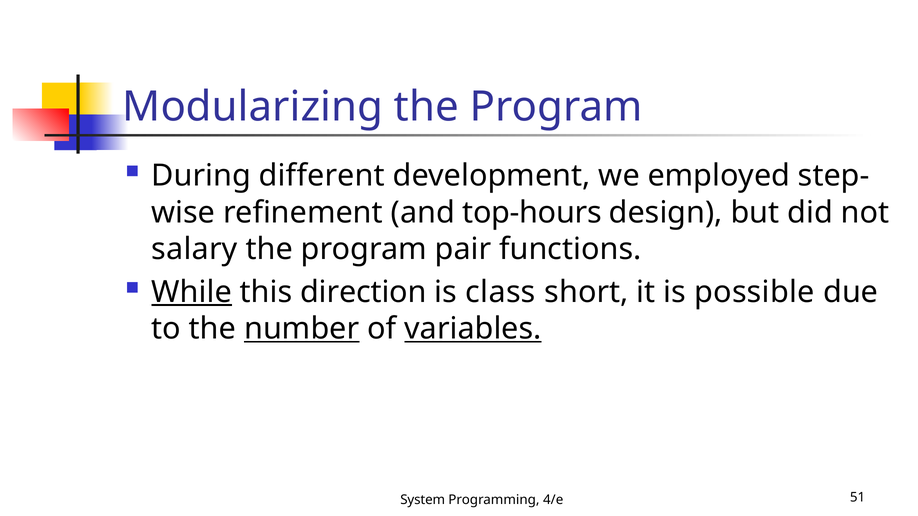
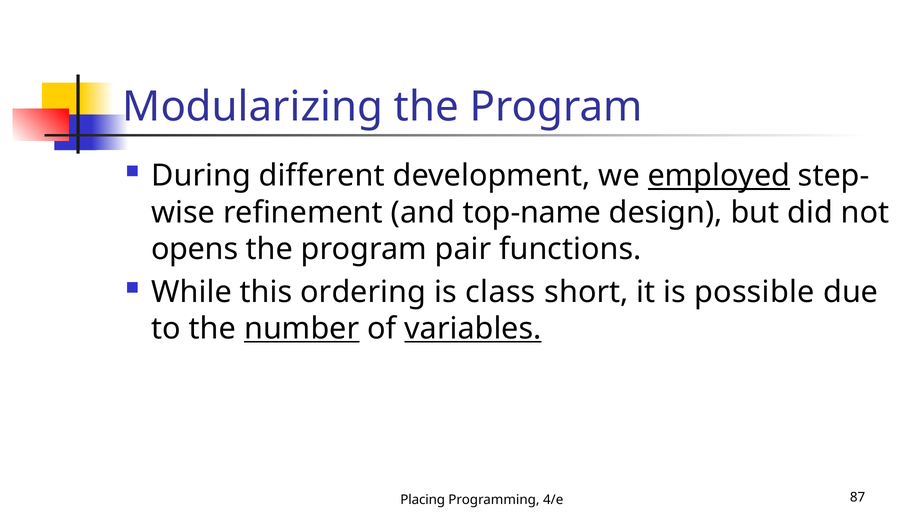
employed underline: none -> present
top-hours: top-hours -> top-name
salary: salary -> opens
While underline: present -> none
direction: direction -> ordering
System: System -> Placing
51: 51 -> 87
